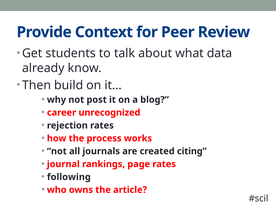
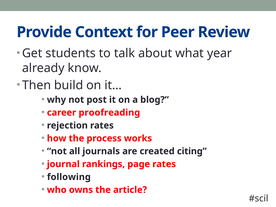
data: data -> year
unrecognized: unrecognized -> proofreading
